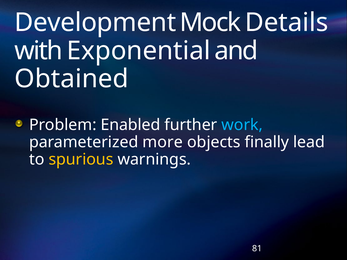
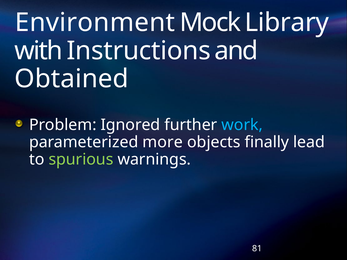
Development: Development -> Environment
Details: Details -> Library
Exponential: Exponential -> Instructions
Enabled: Enabled -> Ignored
spurious colour: yellow -> light green
